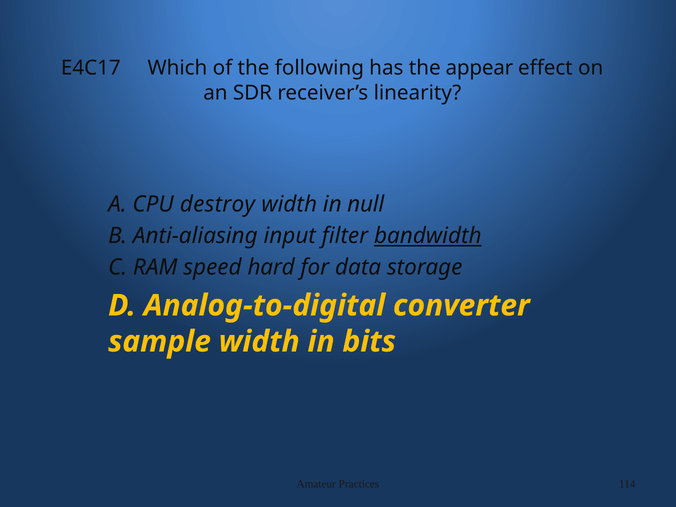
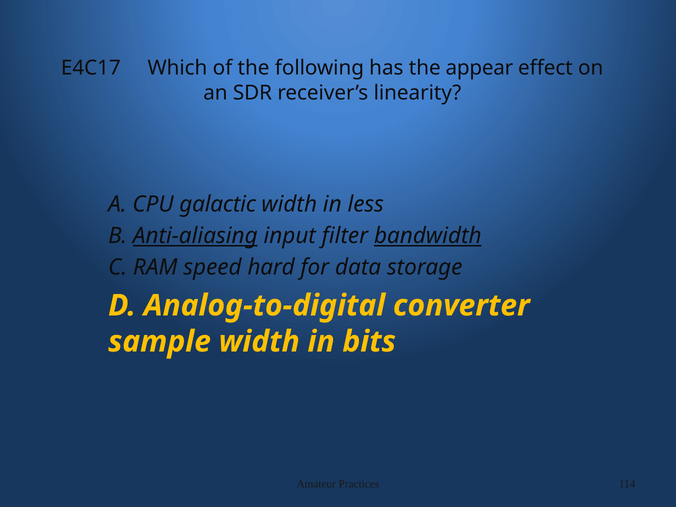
destroy: destroy -> galactic
null: null -> less
Anti-aliasing underline: none -> present
